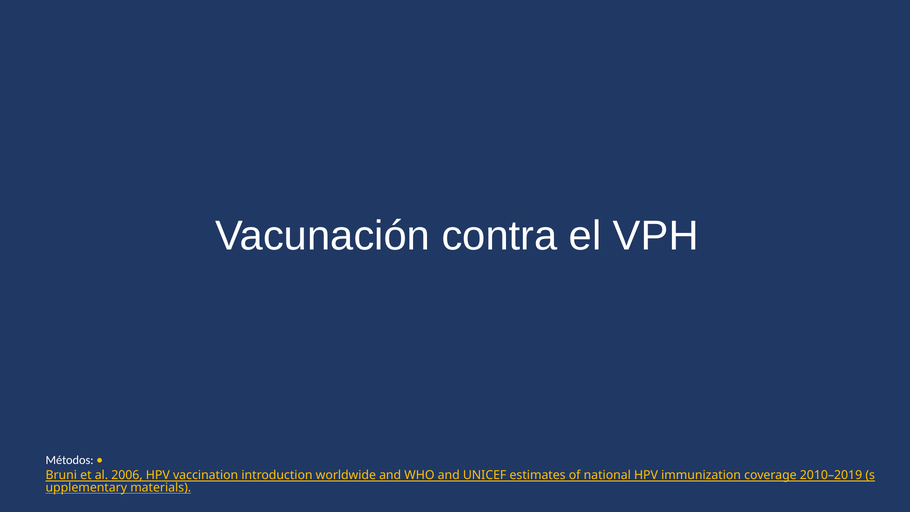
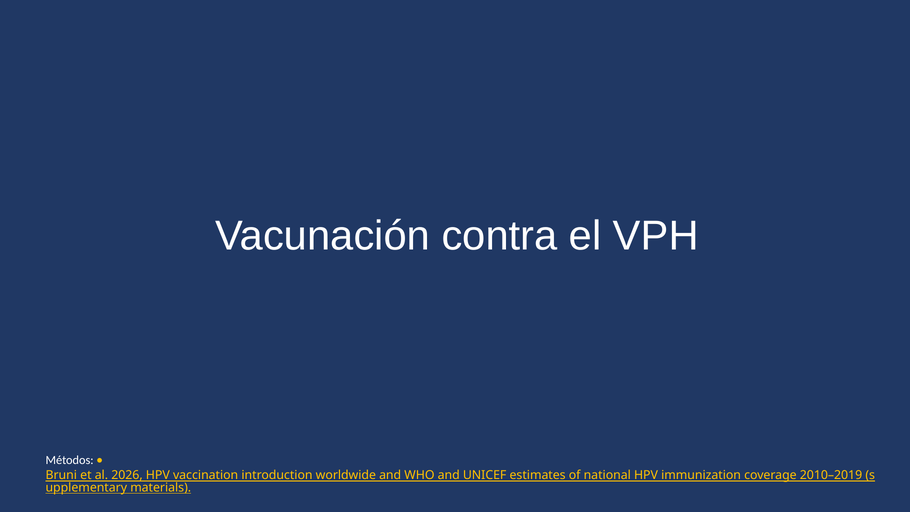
2006: 2006 -> 2026
